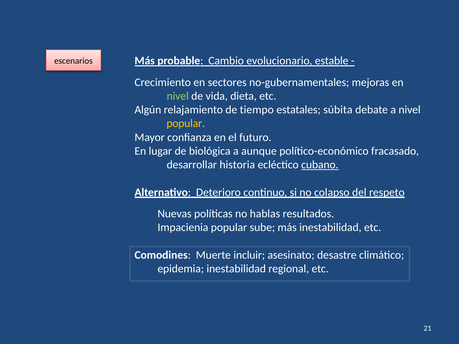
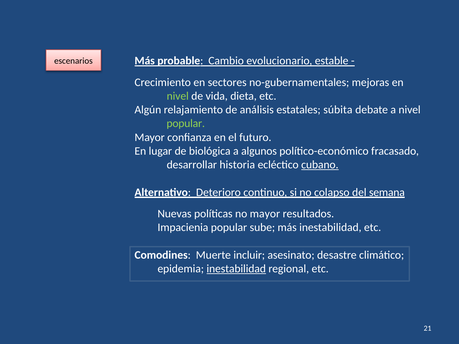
tiempo: tiempo -> análisis
popular at (186, 124) colour: yellow -> light green
aunque: aunque -> algunos
respeto: respeto -> semana
no hablas: hablas -> mayor
inestabilidad at (236, 269) underline: none -> present
